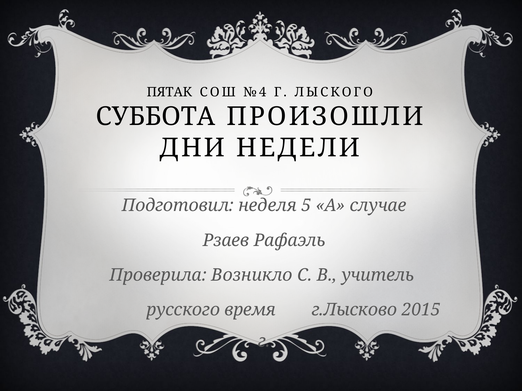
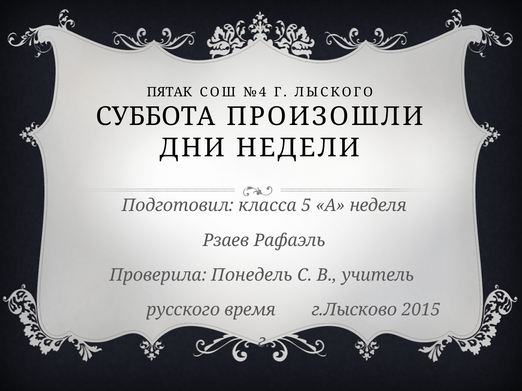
неделя: неделя -> класса
случае: случае -> неделя
Возникло: Возникло -> Понедель
